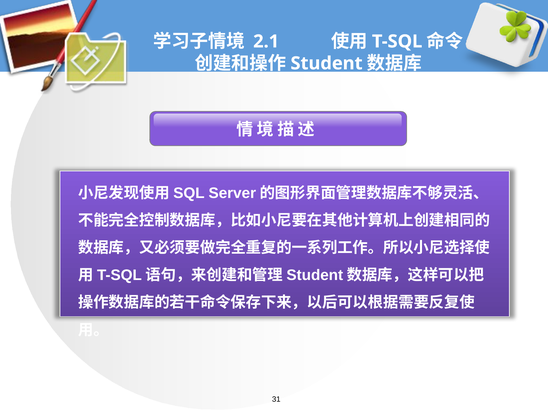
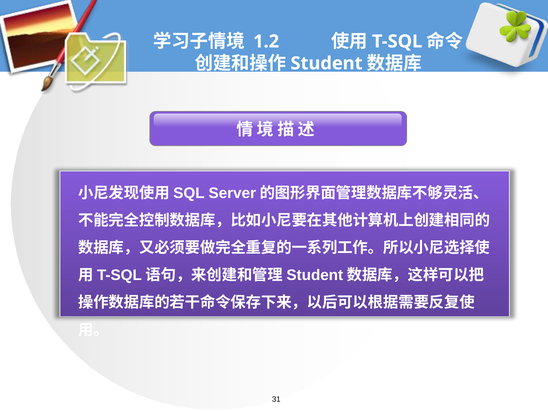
2.1: 2.1 -> 1.2
